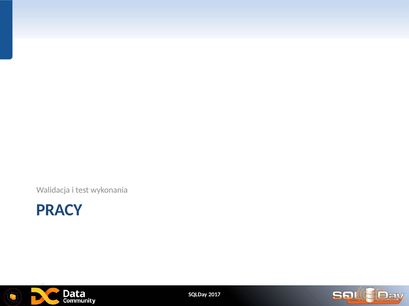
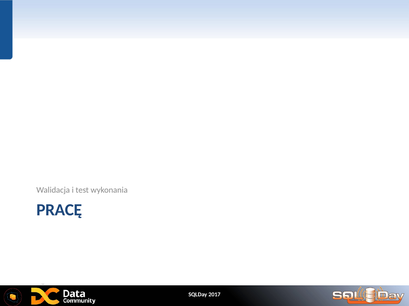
PRACY: PRACY -> PRACĘ
